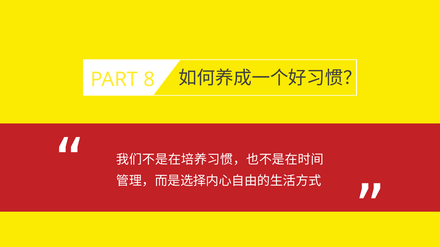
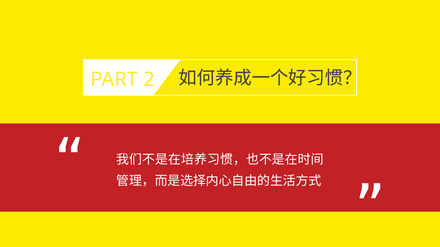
8: 8 -> 2
